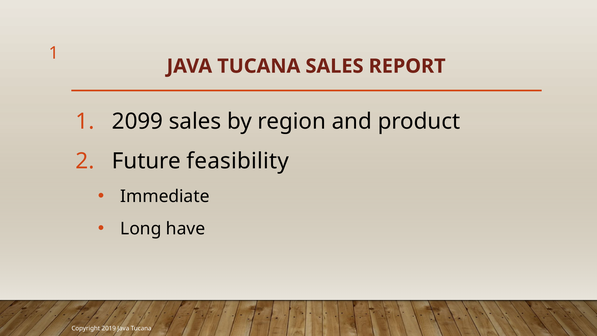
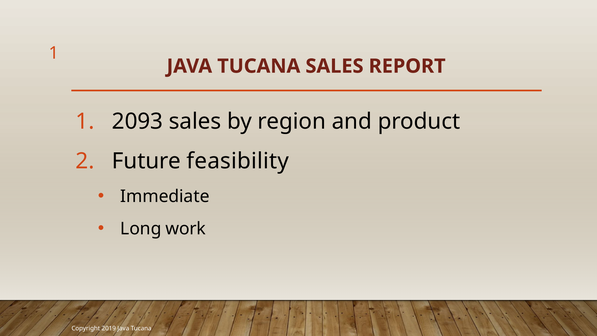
2099: 2099 -> 2093
have: have -> work
